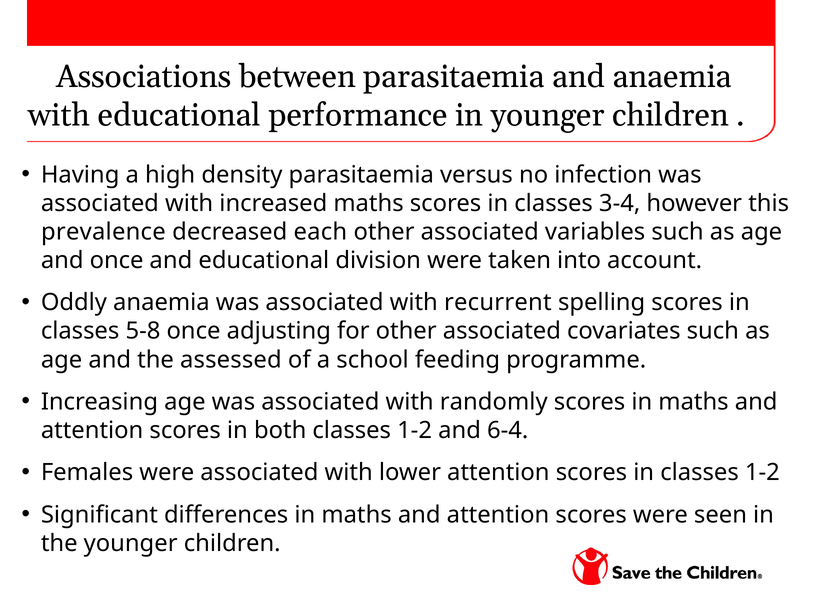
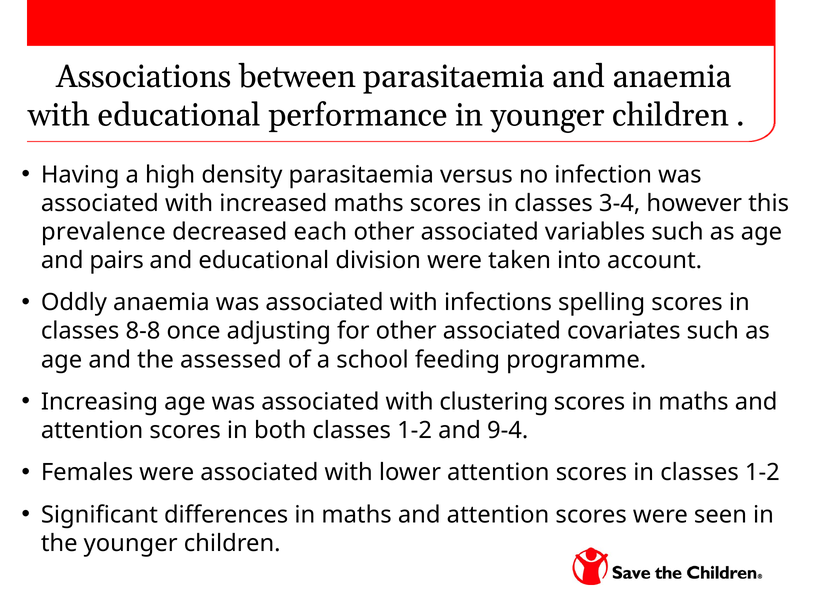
and once: once -> pairs
recurrent: recurrent -> infections
5-8: 5-8 -> 8-8
randomly: randomly -> clustering
6-4: 6-4 -> 9-4
